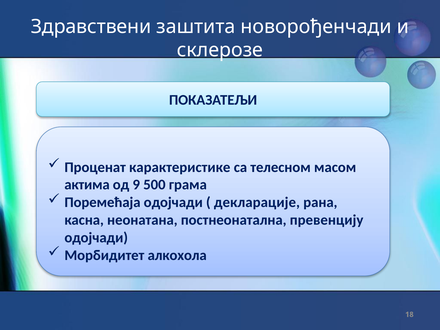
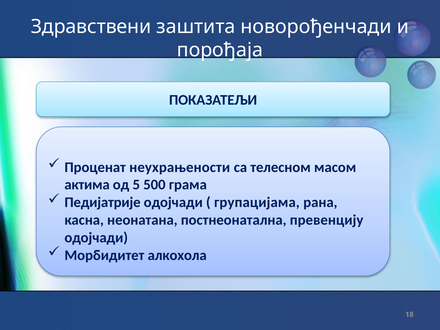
склерозе: склерозе -> порођаја
карактеристике: карактеристике -> неухрањености
9: 9 -> 5
Поремећаја: Поремећаја -> Педијатрије
декларације: декларације -> групацијама
